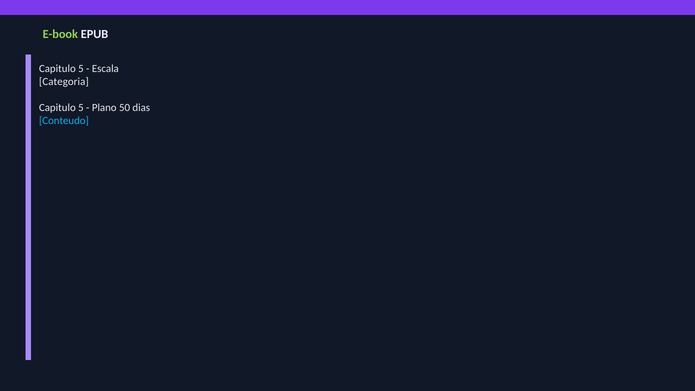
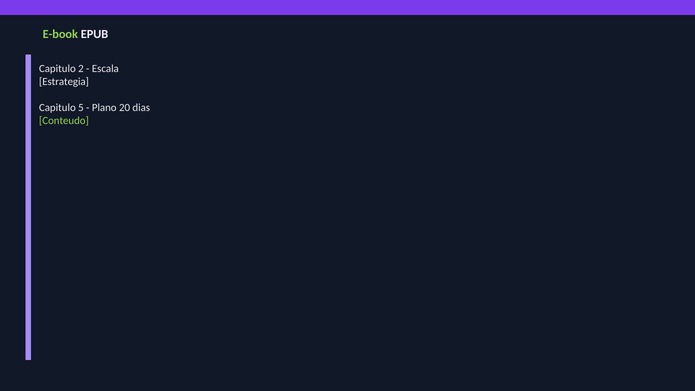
5 at (81, 69): 5 -> 2
Categoria: Categoria -> Estrategia
50: 50 -> 20
Conteudo colour: light blue -> light green
